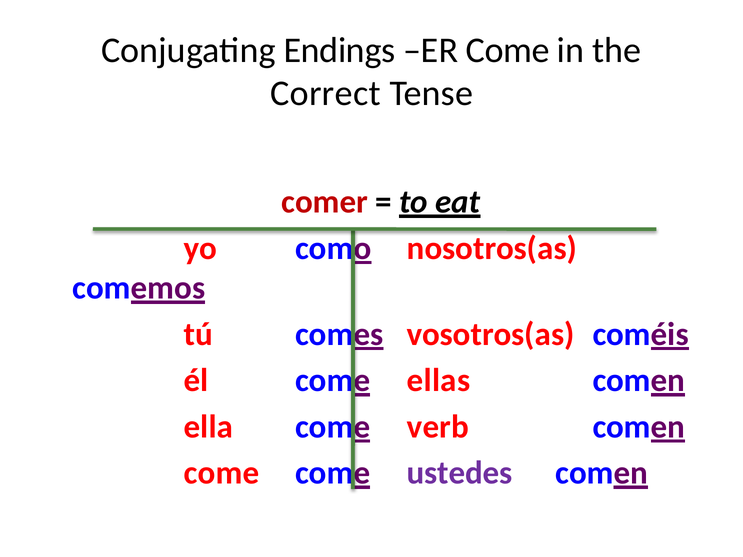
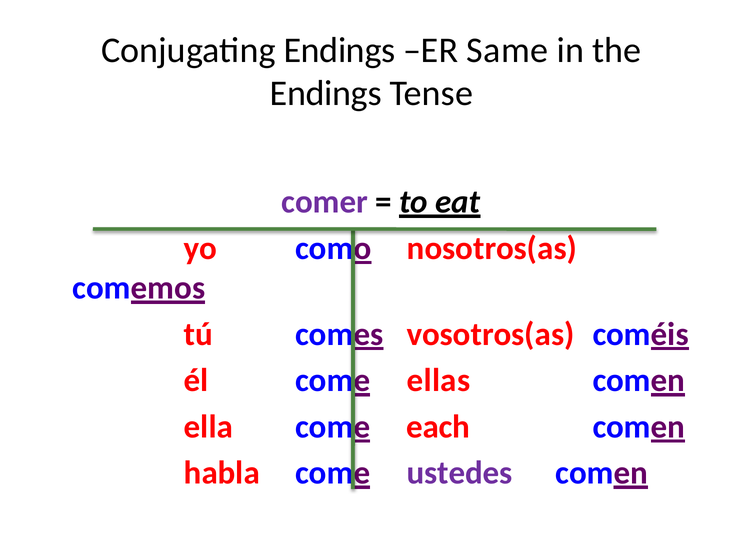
ER Come: Come -> Same
Correct at (325, 94): Correct -> Endings
comer colour: red -> purple
verb: verb -> each
come at (222, 473): come -> habla
